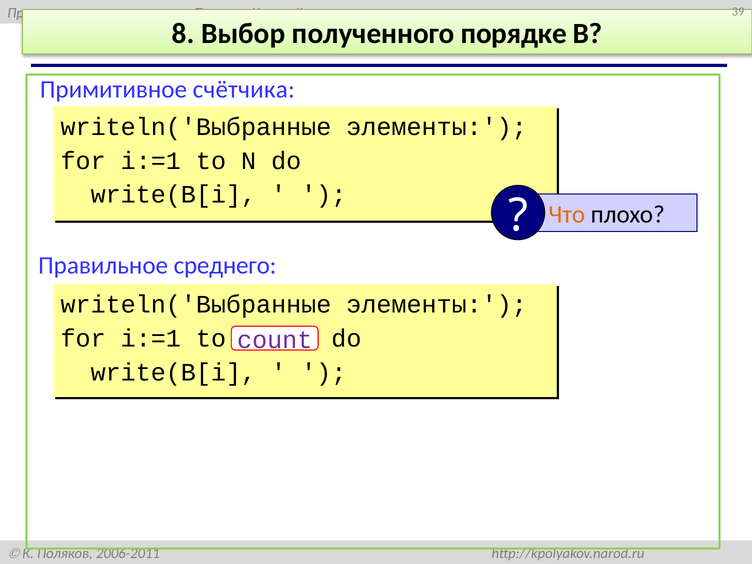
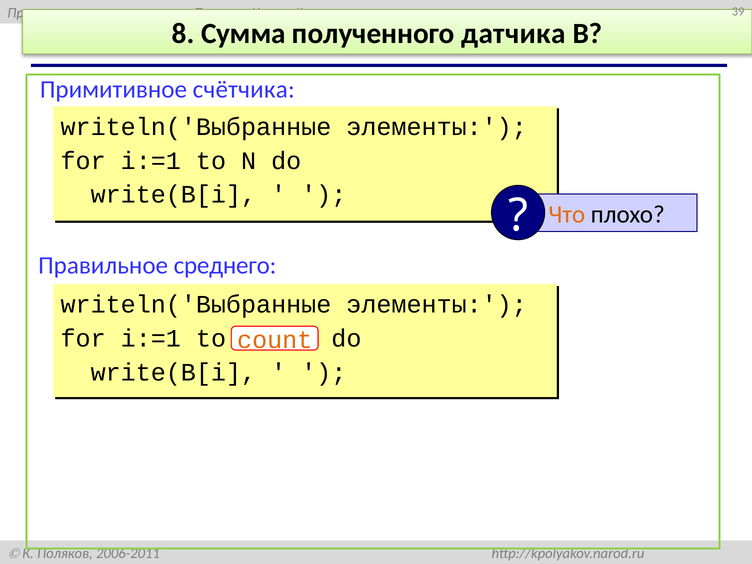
Выбор: Выбор -> Сумма
порядке: порядке -> датчика
count colour: purple -> orange
